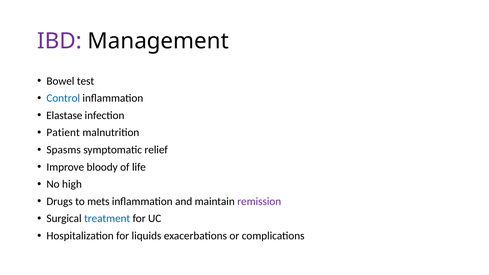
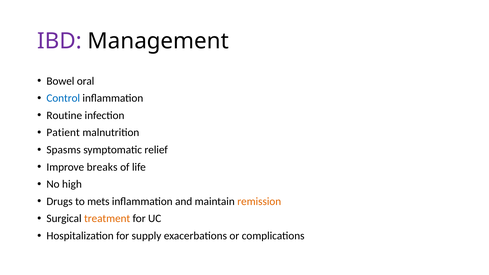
test: test -> oral
Elastase: Elastase -> Routine
bloody: bloody -> breaks
remission colour: purple -> orange
treatment colour: blue -> orange
liquids: liquids -> supply
